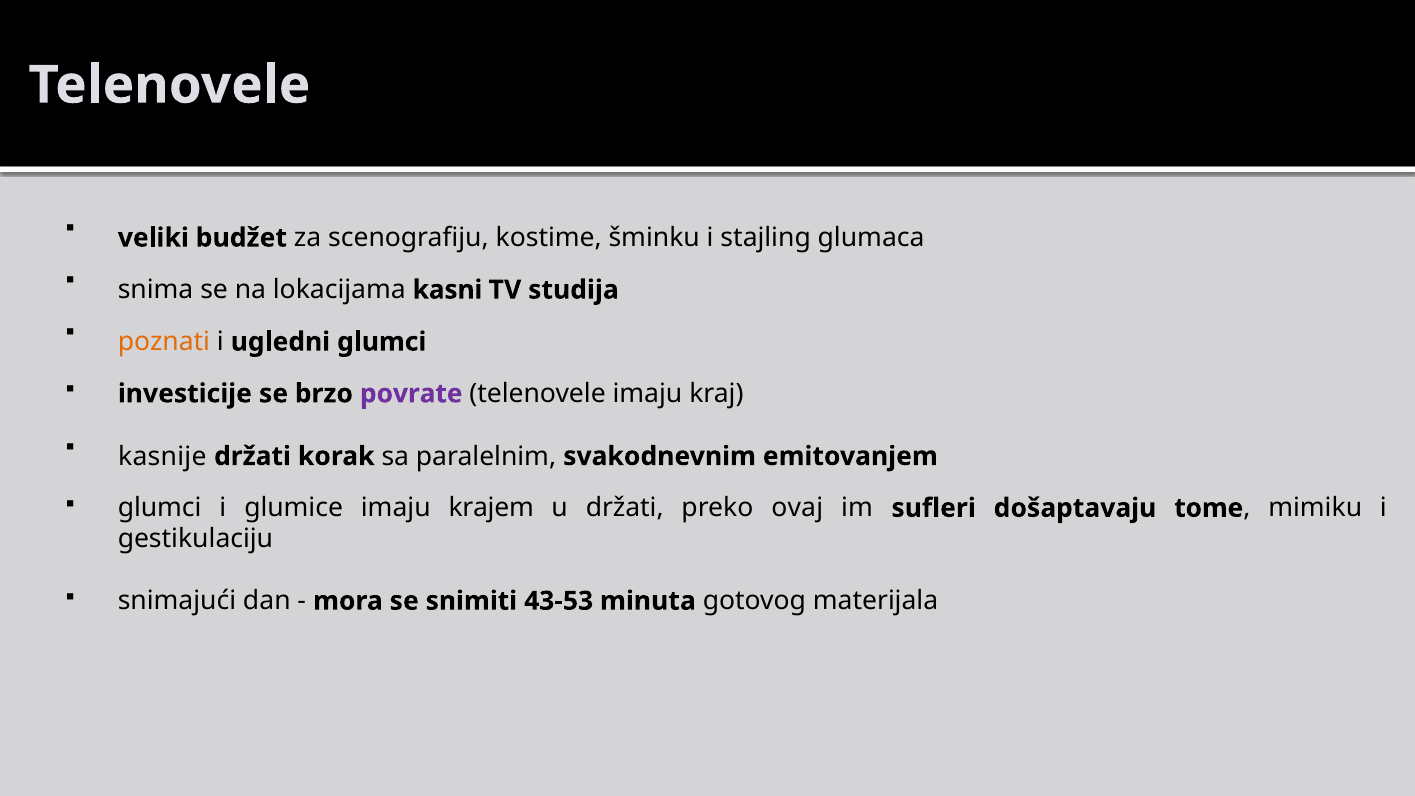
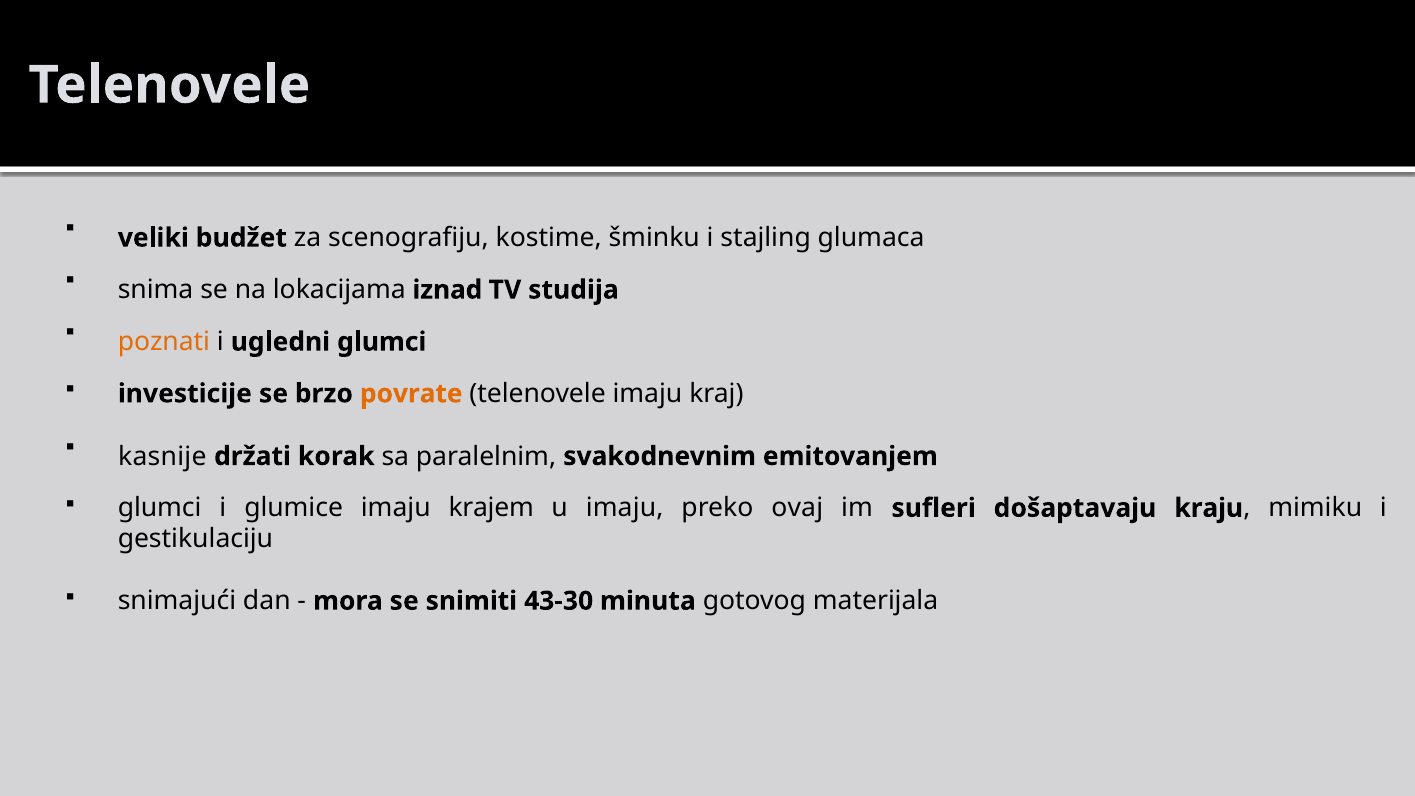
kasni: kasni -> iznad
povrate colour: purple -> orange
u držati: držati -> imaju
tome: tome -> kraju
43-53: 43-53 -> 43-30
